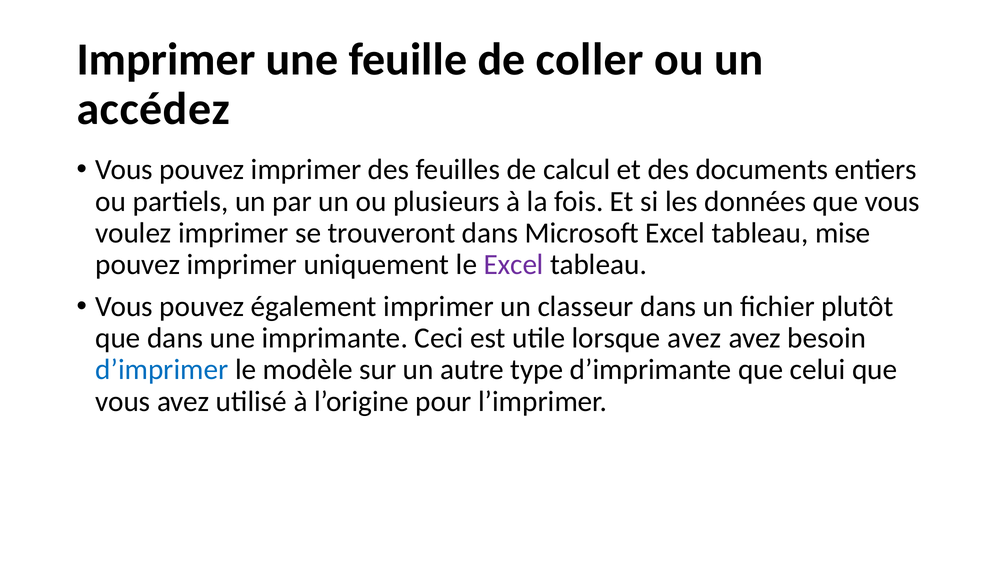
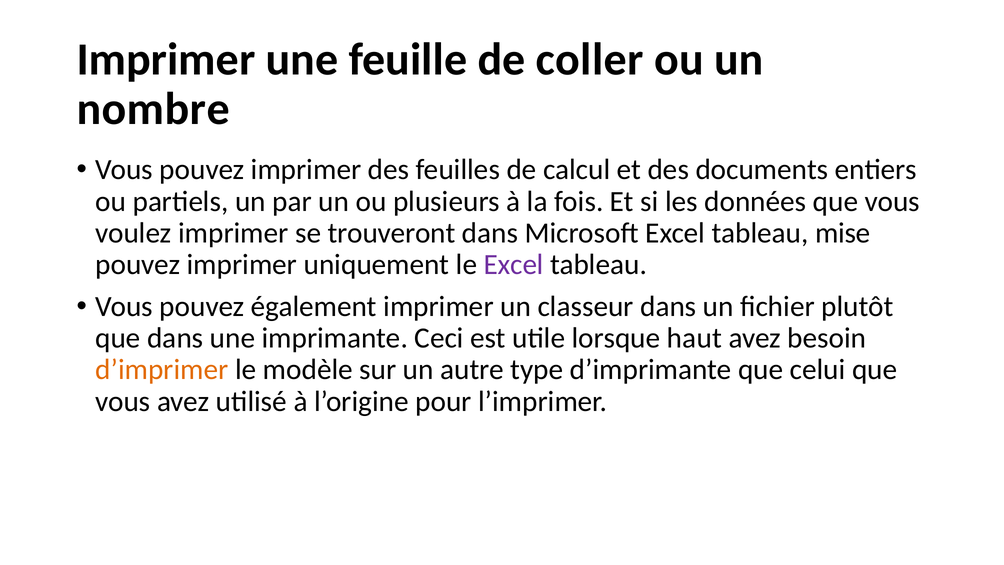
accédez: accédez -> nombre
lorsque avez: avez -> haut
d’imprimer colour: blue -> orange
